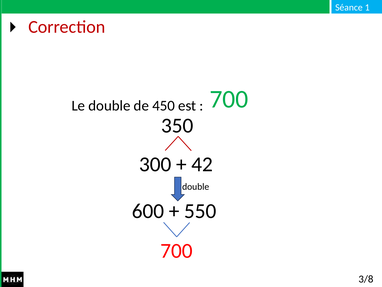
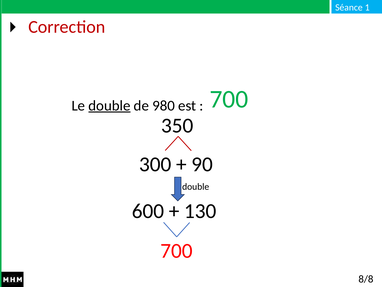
double at (109, 105) underline: none -> present
450: 450 -> 980
42: 42 -> 90
550: 550 -> 130
3/8: 3/8 -> 8/8
